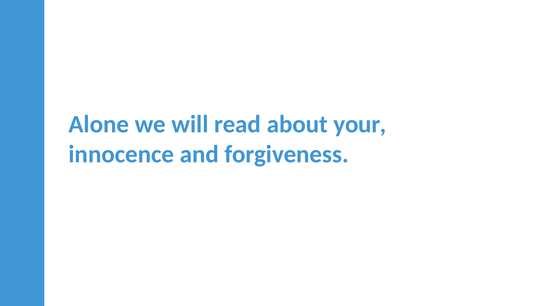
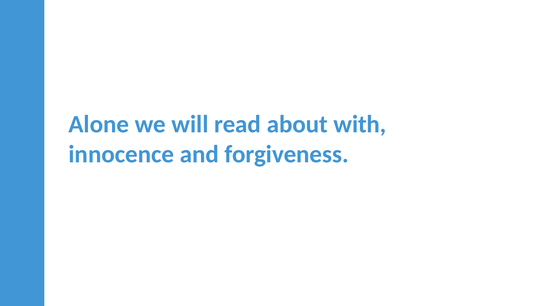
your: your -> with
